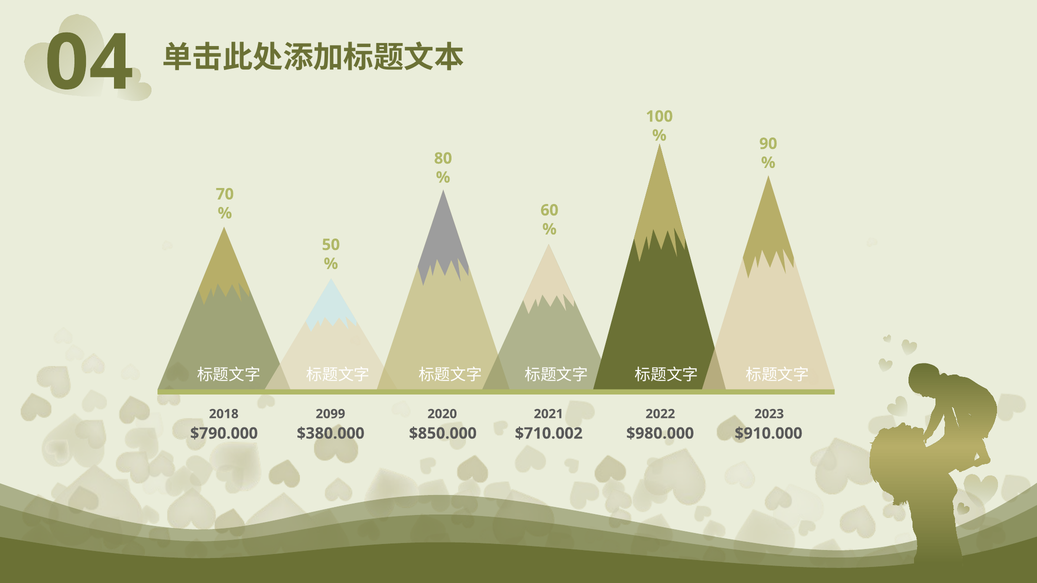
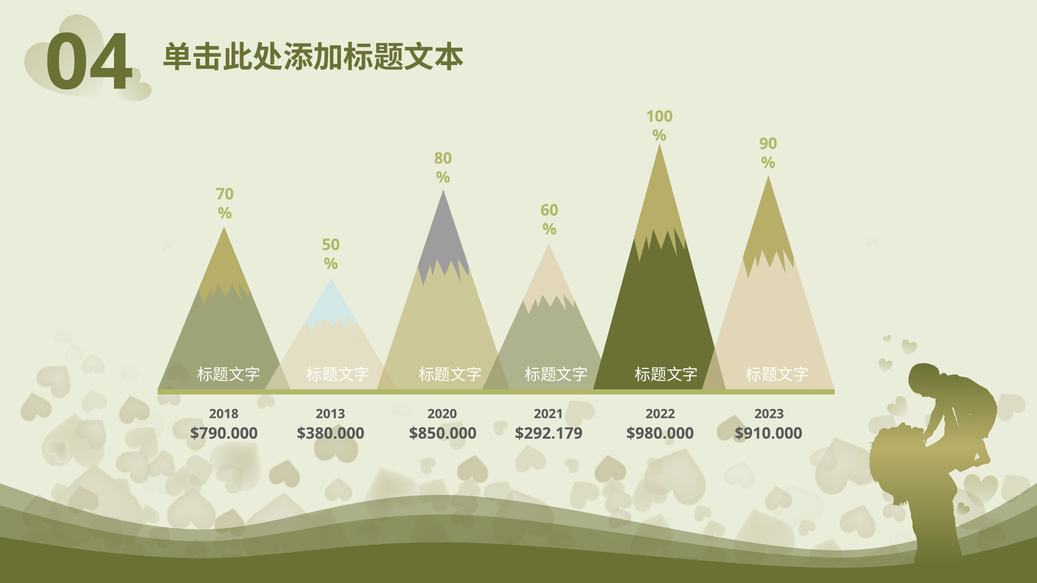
2099: 2099 -> 2013
$710.002: $710.002 -> $292.179
